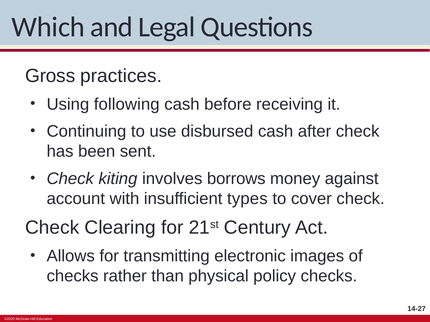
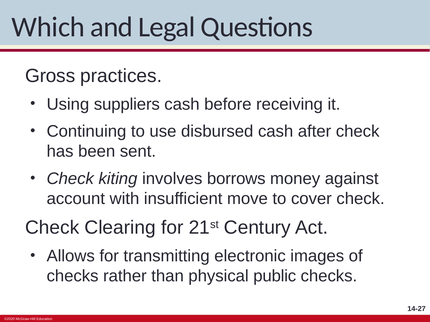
following: following -> suppliers
types: types -> move
policy: policy -> public
